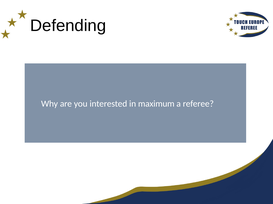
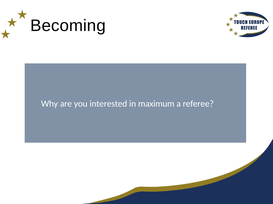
Defending: Defending -> Becoming
